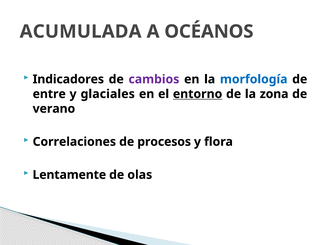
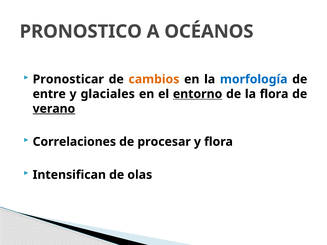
ACUMULADA: ACUMULADA -> PRONOSTICO
Indicadores: Indicadores -> Pronosticar
cambios colour: purple -> orange
la zona: zona -> flora
verano underline: none -> present
procesos: procesos -> procesar
Lentamente: Lentamente -> Intensifican
